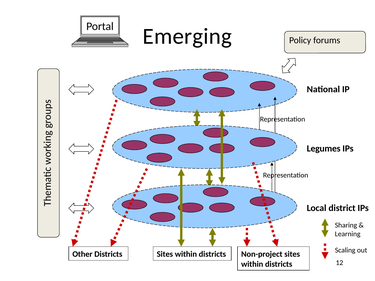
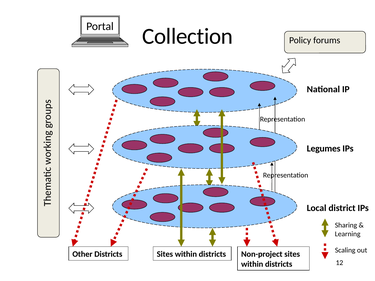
Emerging: Emerging -> Collection
